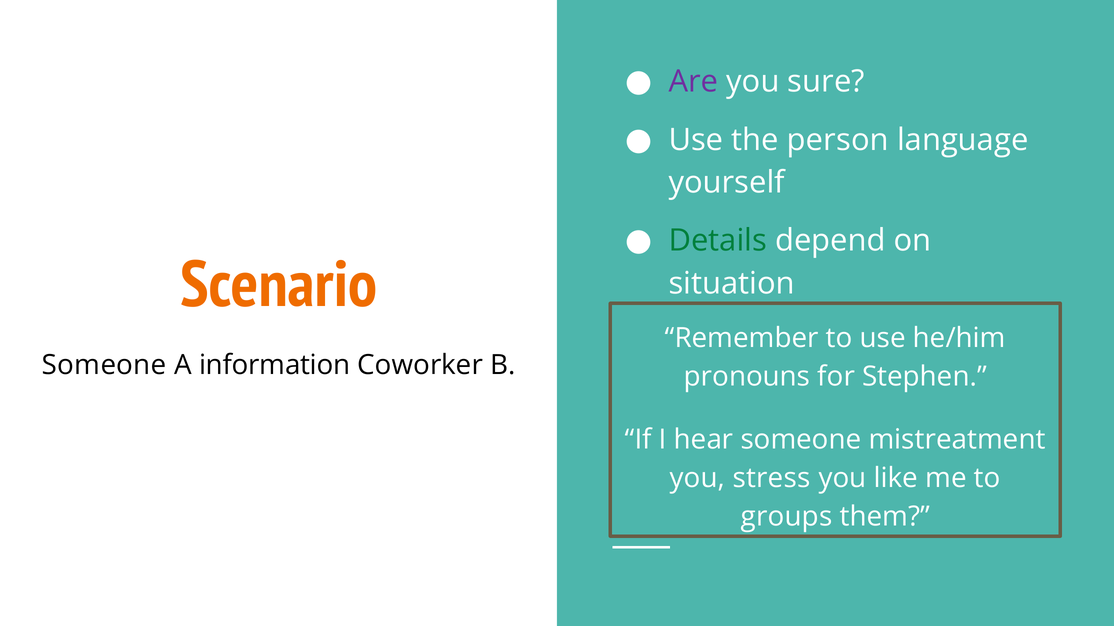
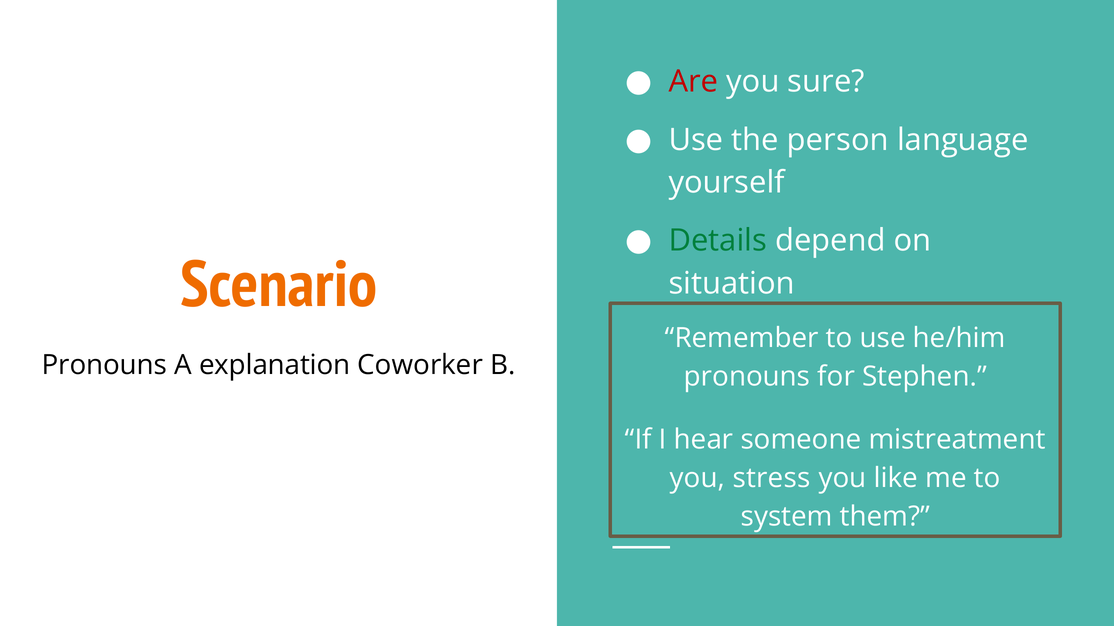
Are colour: purple -> red
Someone at (104, 366): Someone -> Pronouns
information: information -> explanation
groups: groups -> system
